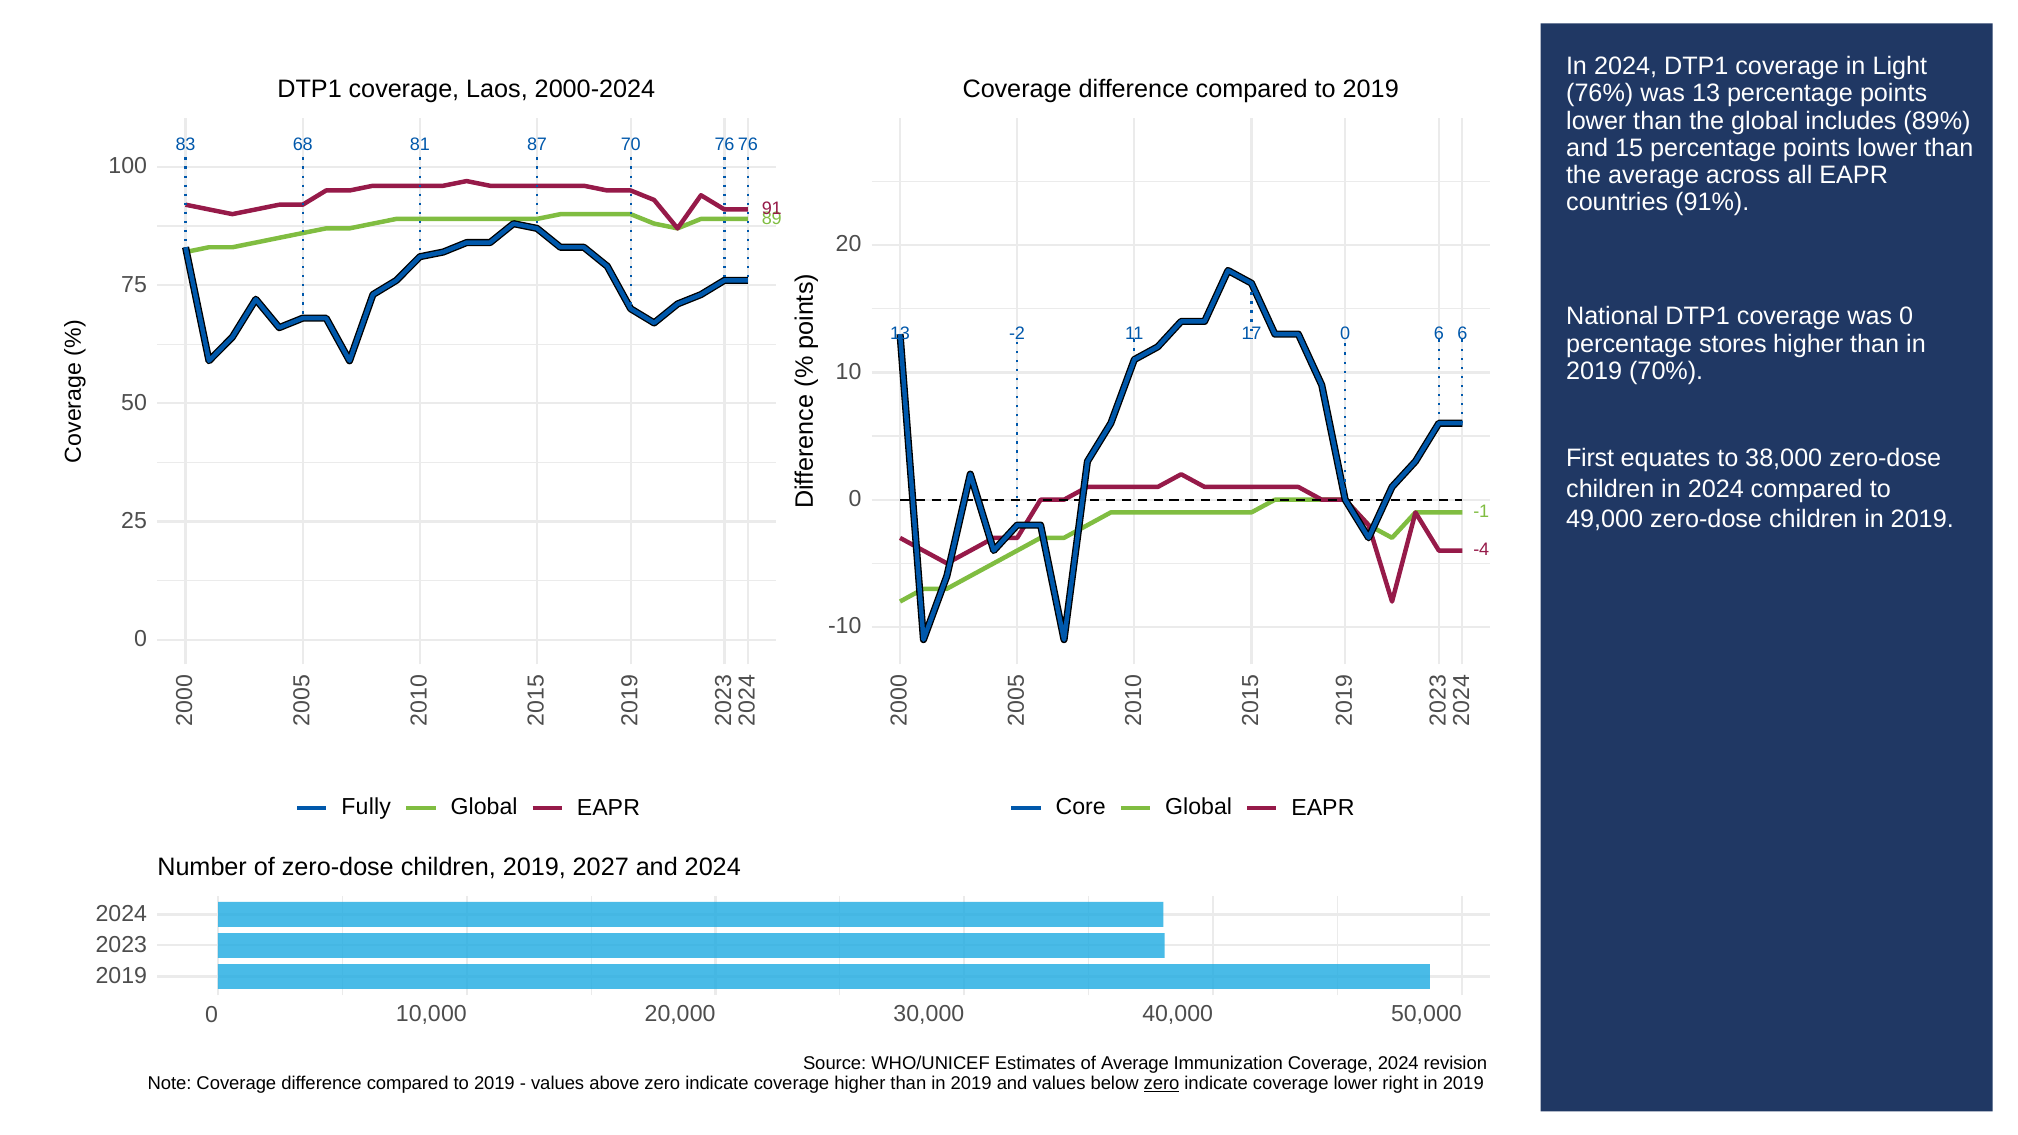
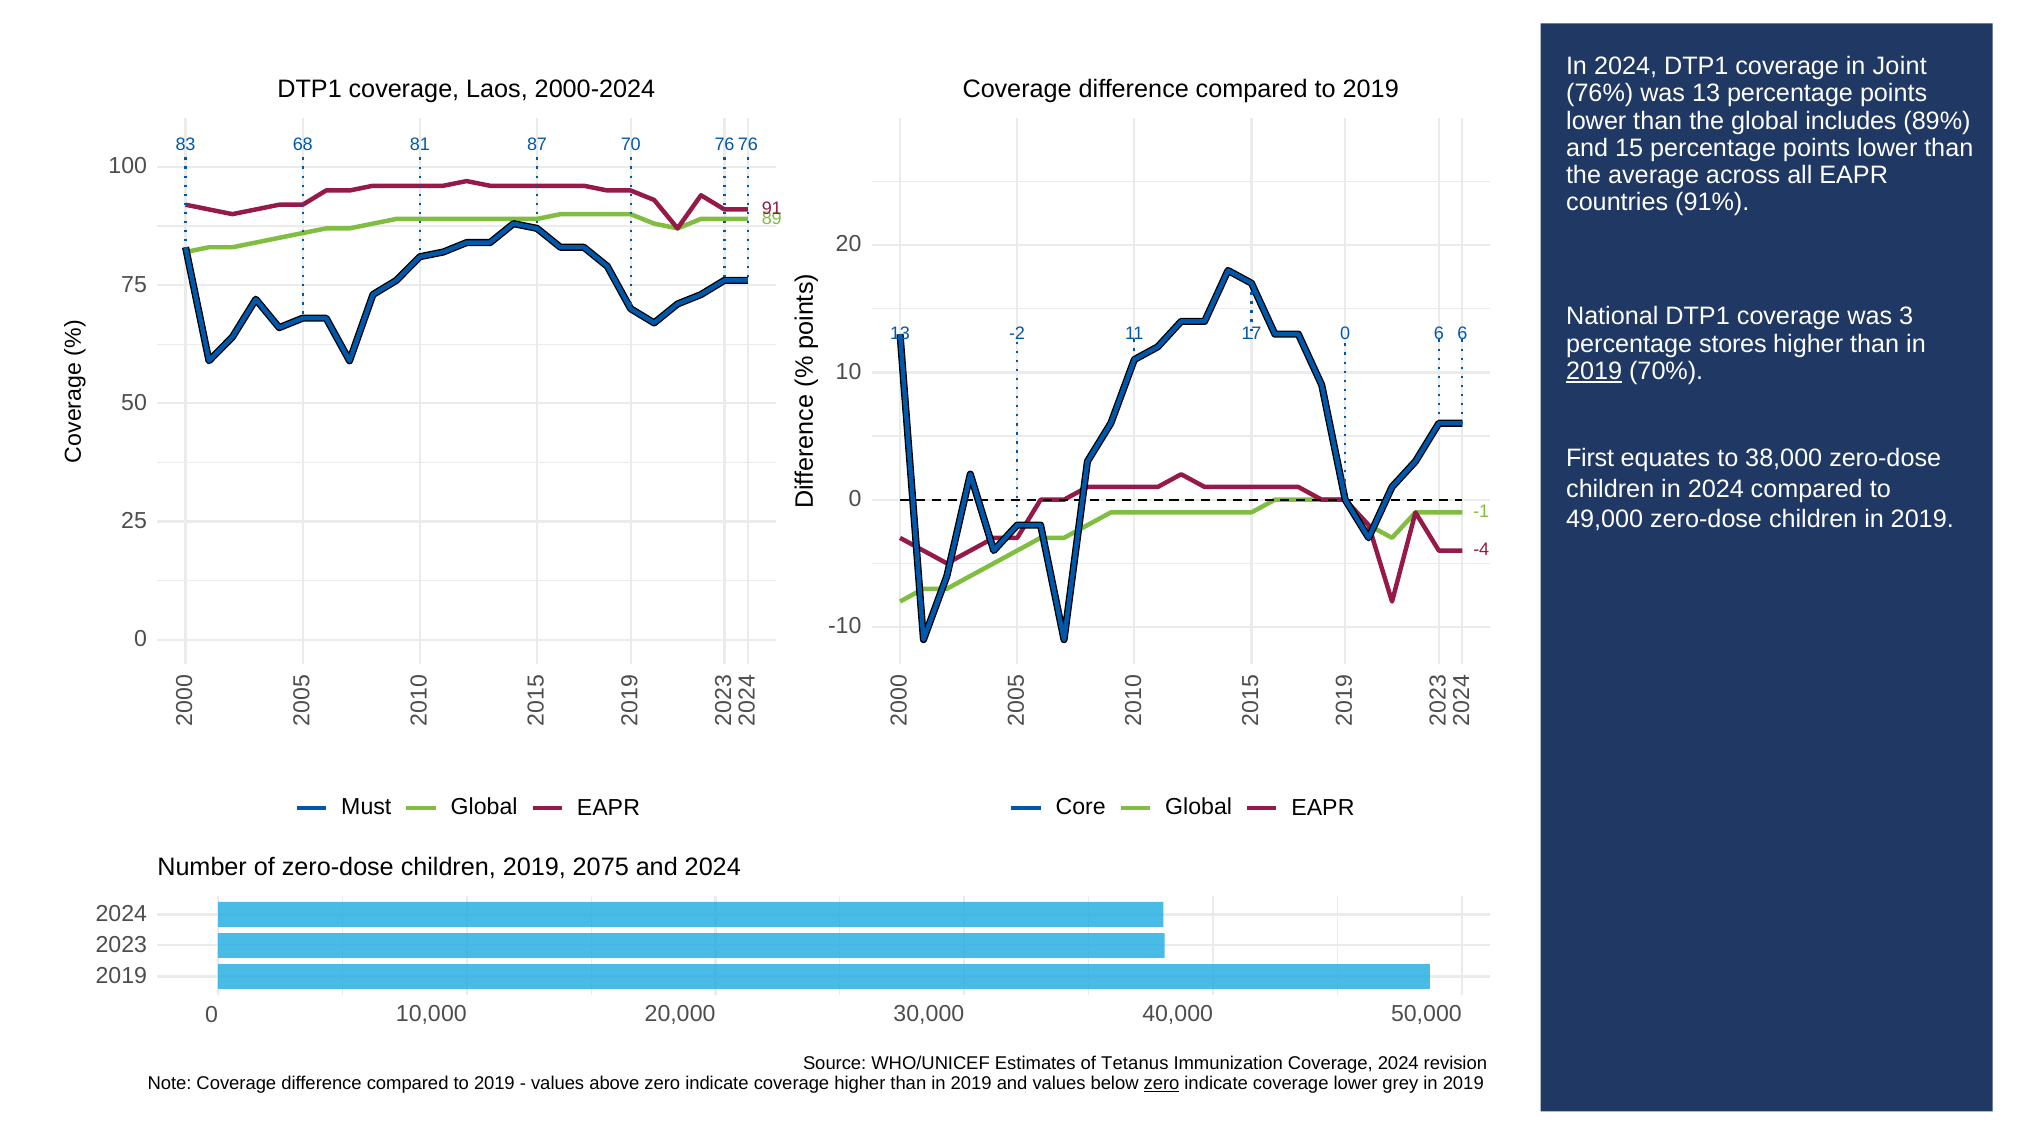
Light: Light -> Joint
was 0: 0 -> 3
2019 at (1594, 371) underline: none -> present
Fully: Fully -> Must
2027: 2027 -> 2075
of Average: Average -> Tetanus
right: right -> grey
